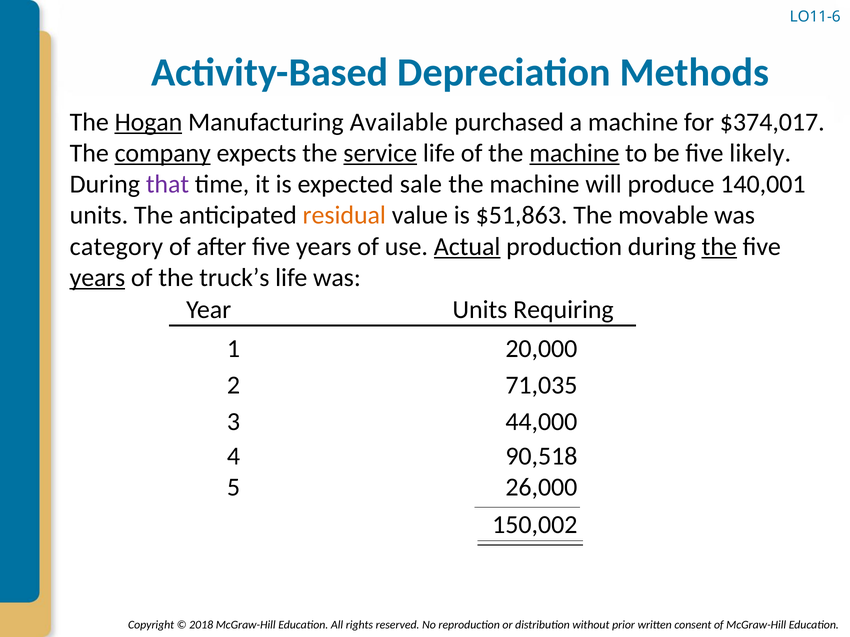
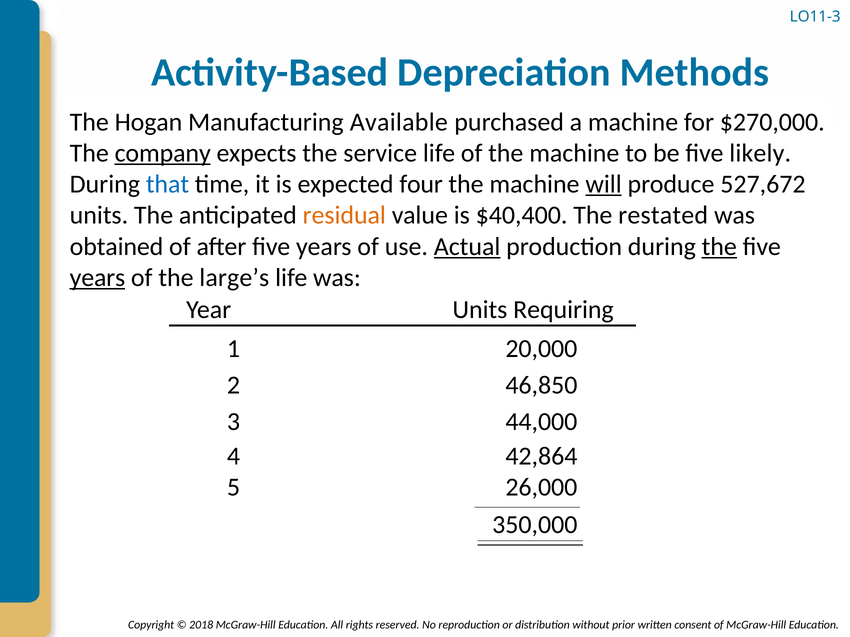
LO11-6: LO11-6 -> LO11-3
Hogan underline: present -> none
$374,017: $374,017 -> $270,000
service underline: present -> none
machine at (574, 153) underline: present -> none
that colour: purple -> blue
sale: sale -> four
will underline: none -> present
140,001: 140,001 -> 527,672
$51,863: $51,863 -> $40,400
movable: movable -> restated
category: category -> obtained
truck’s: truck’s -> large’s
71,035: 71,035 -> 46,850
90,518: 90,518 -> 42,864
150,002: 150,002 -> 350,000
